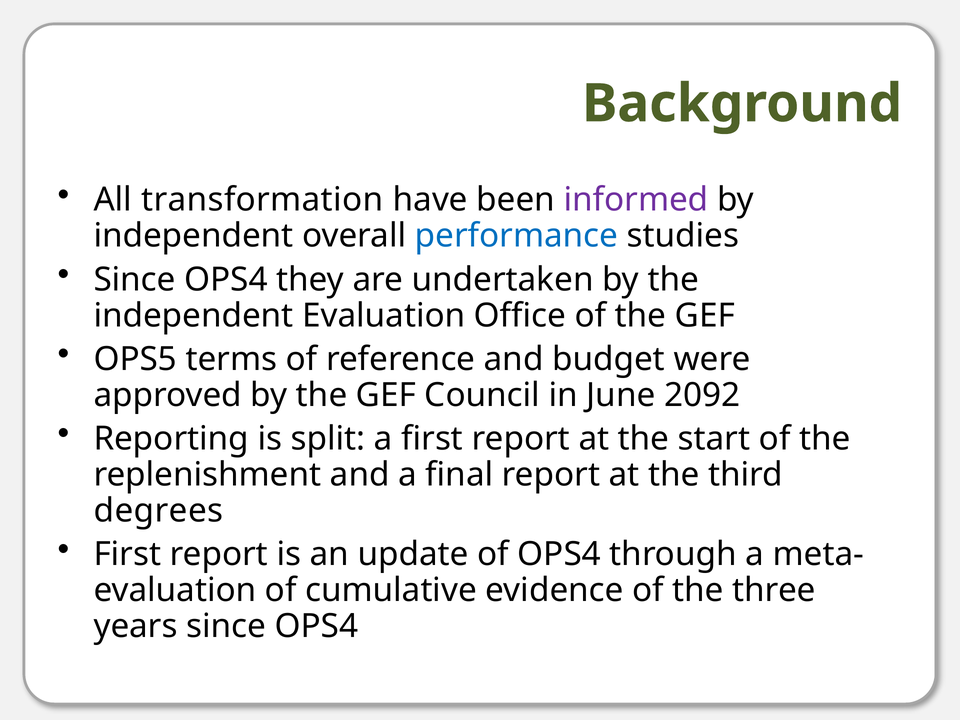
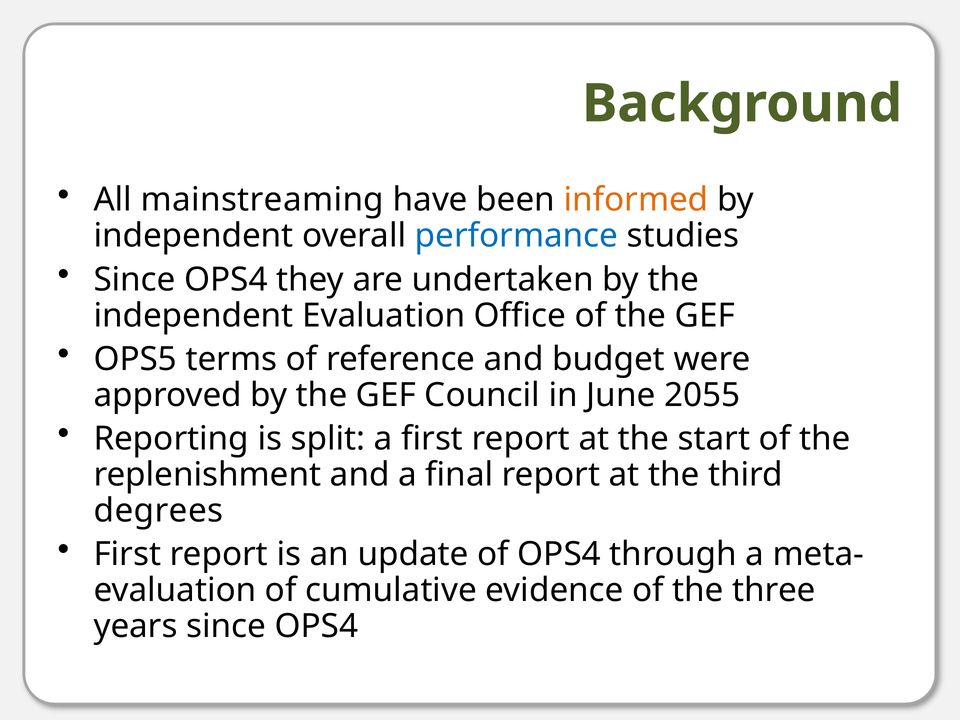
transformation: transformation -> mainstreaming
informed colour: purple -> orange
2092: 2092 -> 2055
